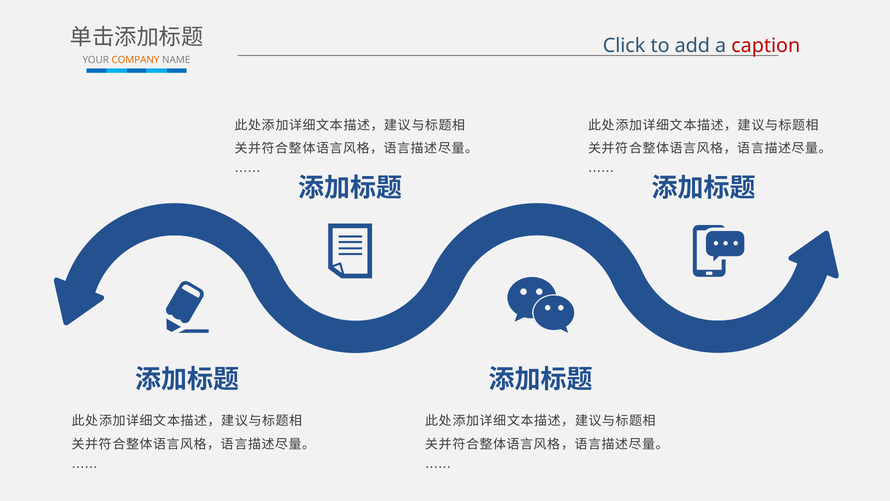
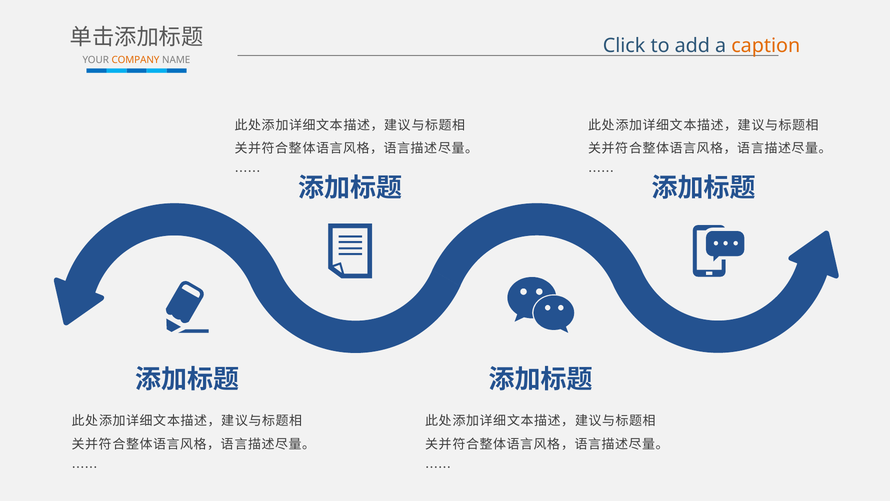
caption colour: red -> orange
